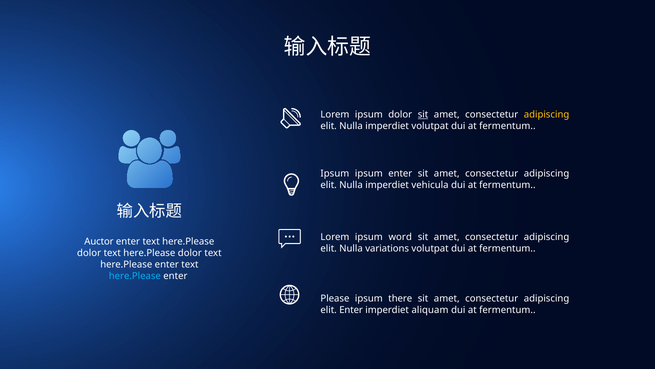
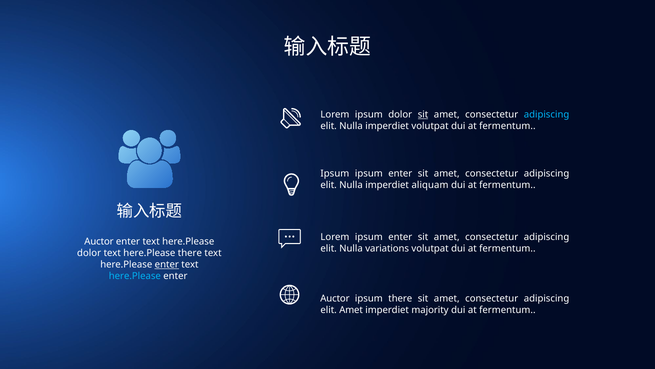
adipiscing at (547, 114) colour: yellow -> light blue
vehicula: vehicula -> aliquam
Lorem ipsum word: word -> enter
dolor at (190, 253): dolor -> there
enter at (167, 264) underline: none -> present
Please at (335, 298): Please -> Auctor
elit Enter: Enter -> Amet
aliquam: aliquam -> majority
